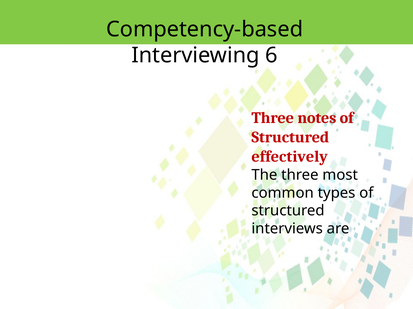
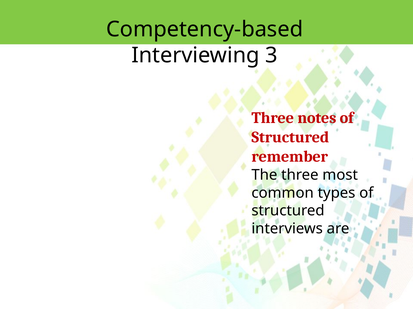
6: 6 -> 3
effectively: effectively -> remember
